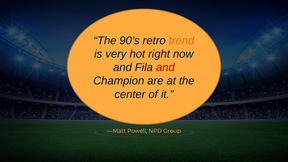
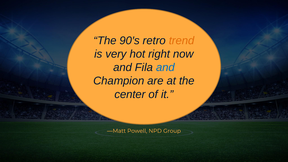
and at (165, 67) colour: red -> blue
